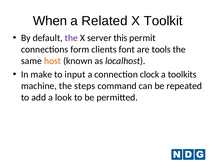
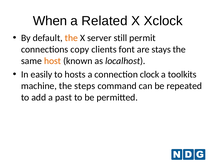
Toolkit: Toolkit -> Xclock
the at (71, 38) colour: purple -> orange
this: this -> still
form: form -> copy
tools: tools -> stays
make: make -> easily
input: input -> hosts
look: look -> past
